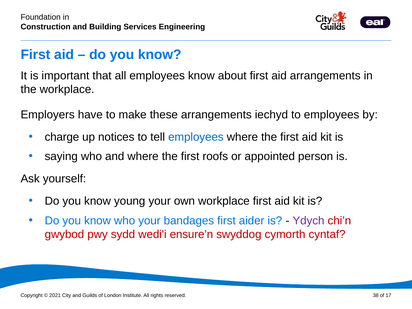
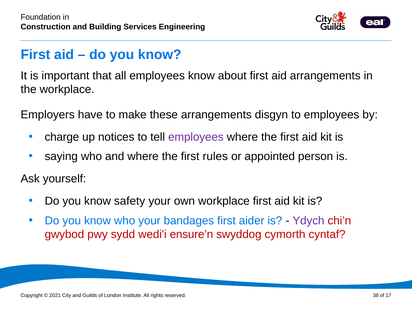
iechyd: iechyd -> disgyn
employees at (196, 137) colour: blue -> purple
roofs: roofs -> rules
young: young -> safety
